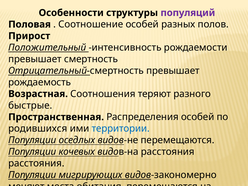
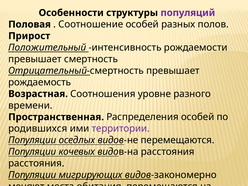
теряют: теряют -> уровне
быстрые: быстрые -> времени
территории colour: blue -> purple
